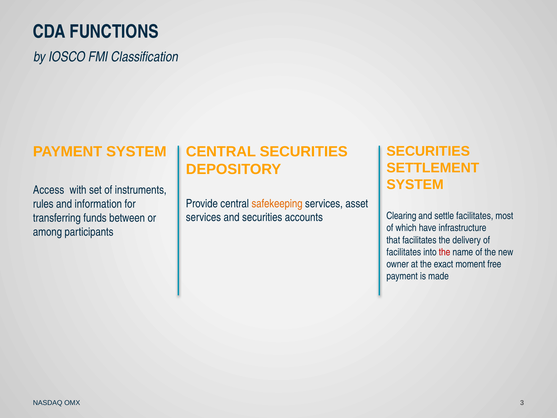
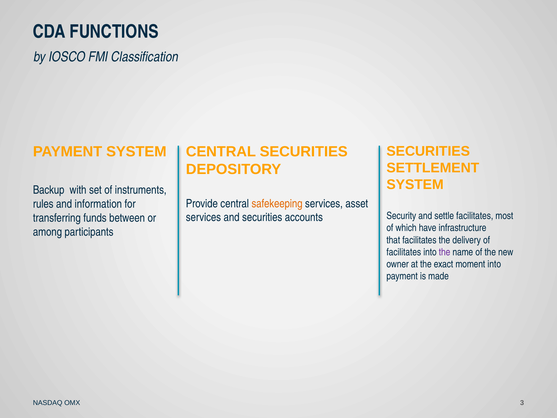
Access: Access -> Backup
Clearing: Clearing -> Security
the at (445, 252) colour: red -> purple
moment free: free -> into
